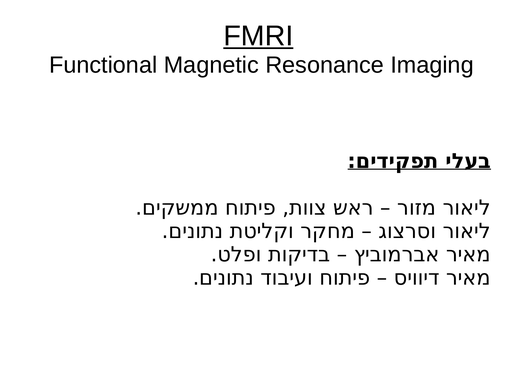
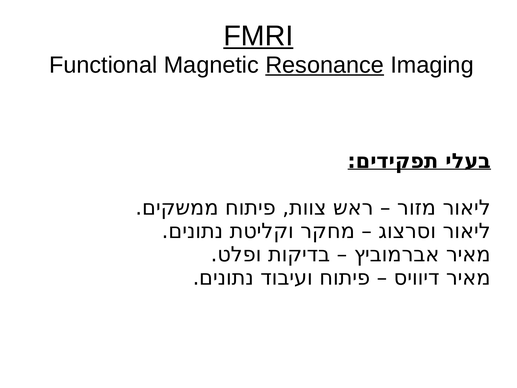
Resonance underline: none -> present
